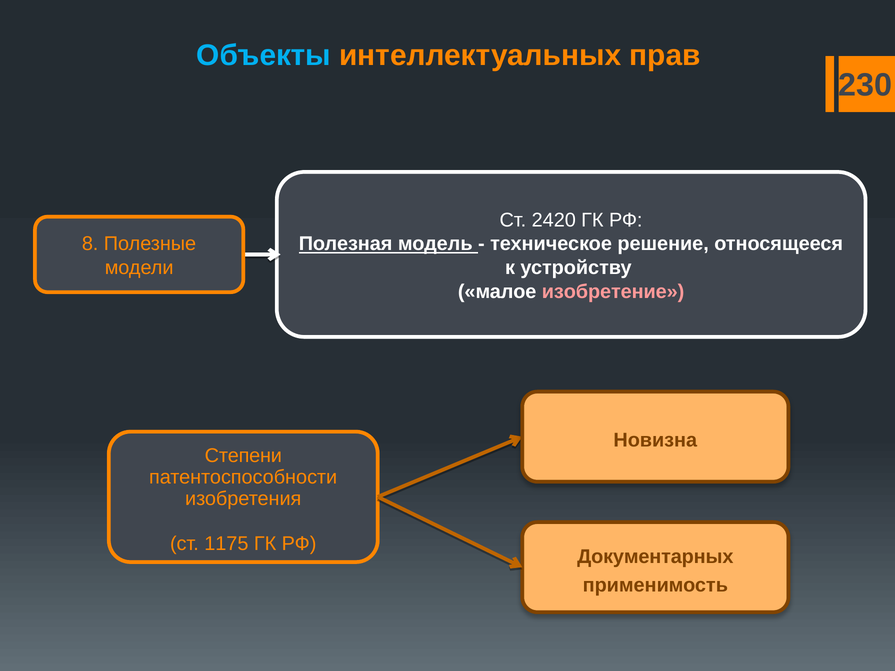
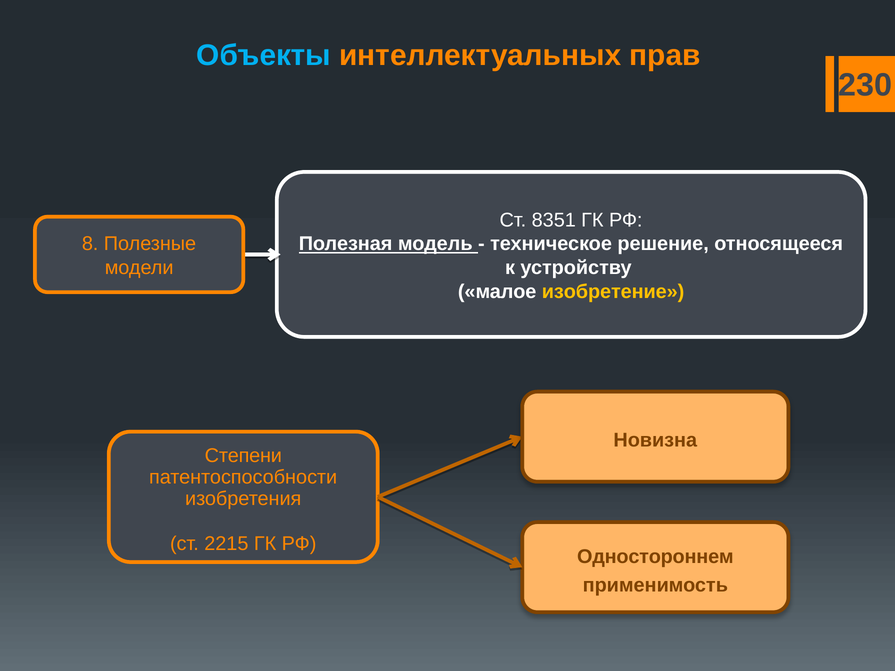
2420: 2420 -> 8351
изобретение colour: pink -> yellow
1175: 1175 -> 2215
Документарных: Документарных -> Одностороннем
